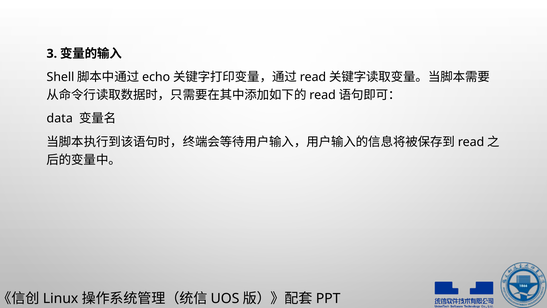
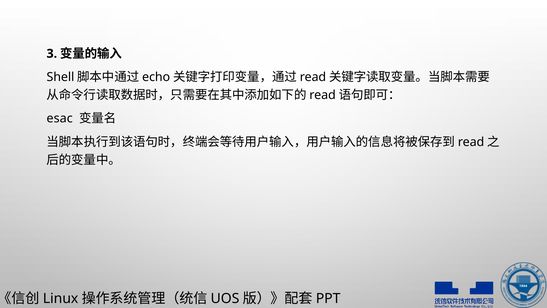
data: data -> esac
